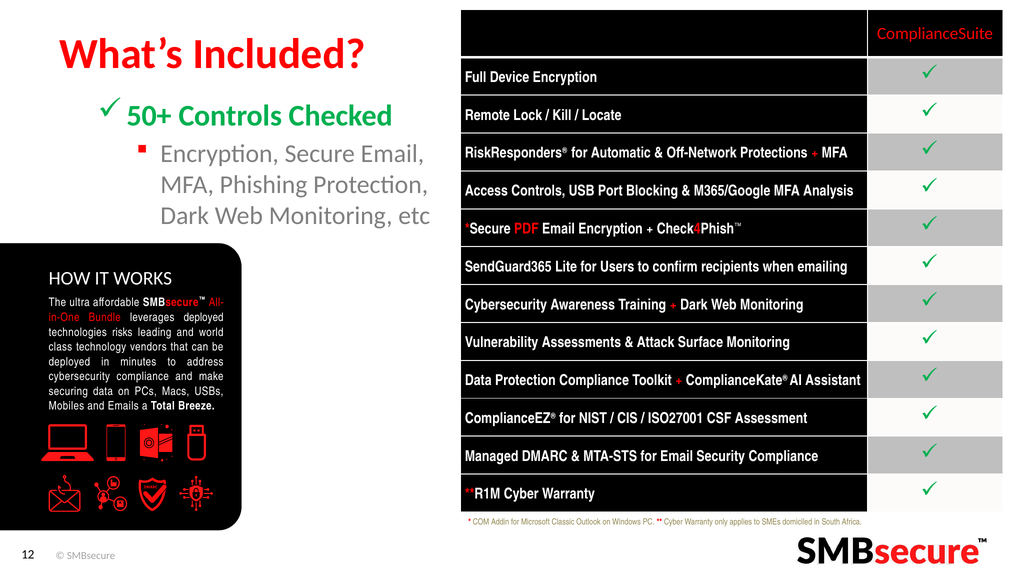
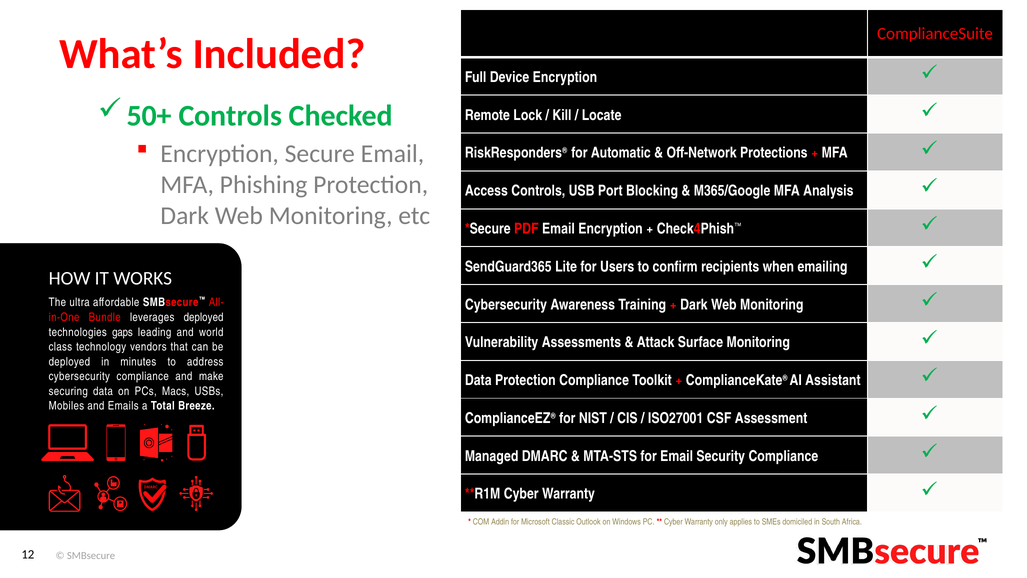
risks: risks -> gaps
